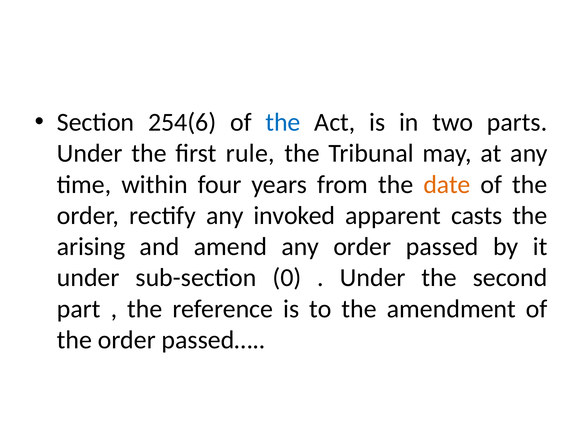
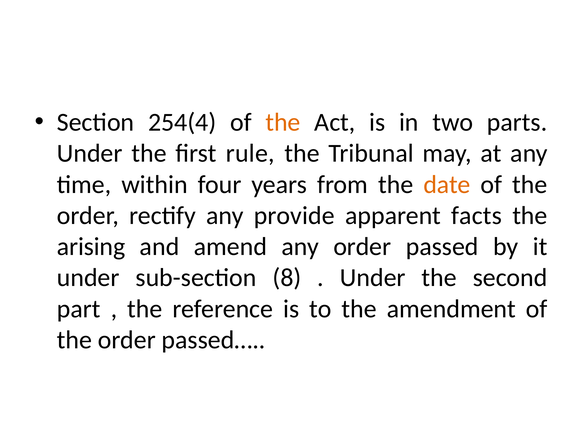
254(6: 254(6 -> 254(4
the at (283, 122) colour: blue -> orange
invoked: invoked -> provide
casts: casts -> facts
0: 0 -> 8
